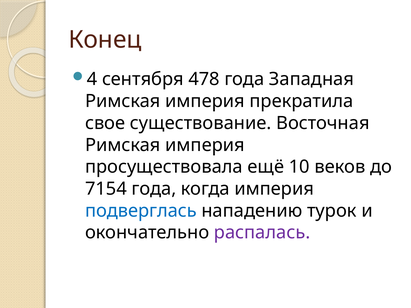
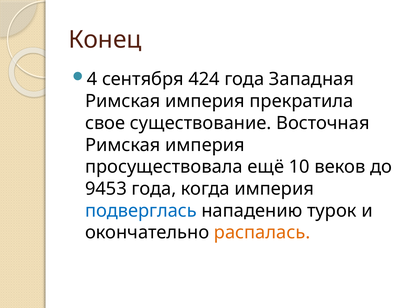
478: 478 -> 424
7154: 7154 -> 9453
распалась colour: purple -> orange
